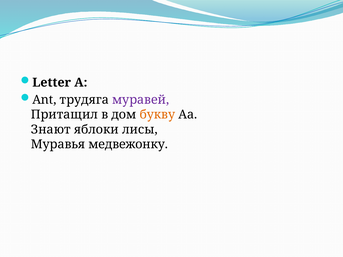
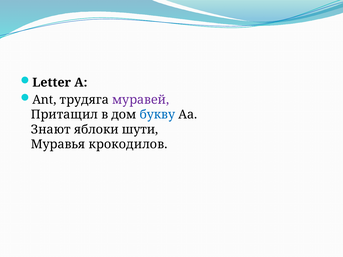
букву colour: orange -> blue
лисы: лисы -> шути
медвежонку: медвежонку -> крокодилов
